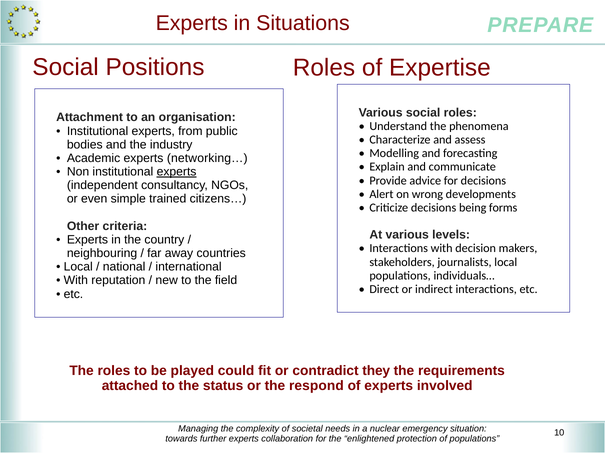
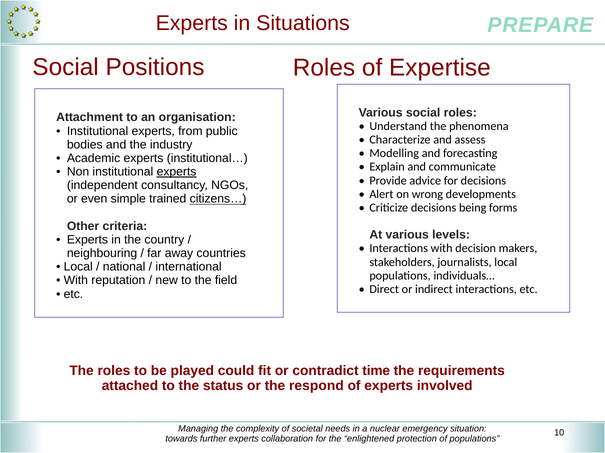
networking…: networking… -> institutional…
citizens… underline: none -> present
they: they -> time
